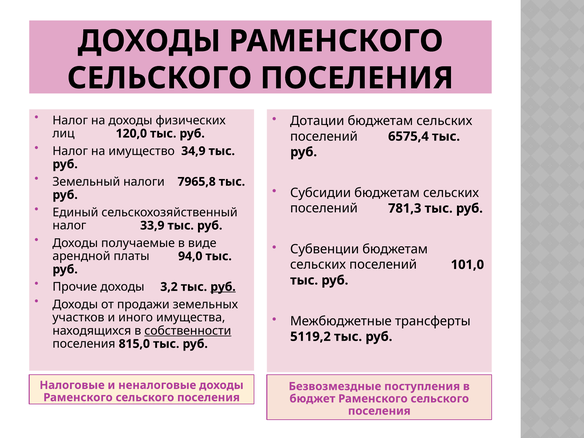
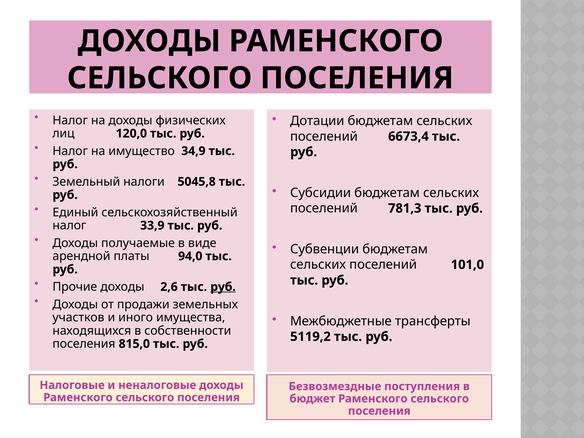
6575,4: 6575,4 -> 6673,4
7965,8: 7965,8 -> 5045,8
3,2: 3,2 -> 2,6
собственности underline: present -> none
